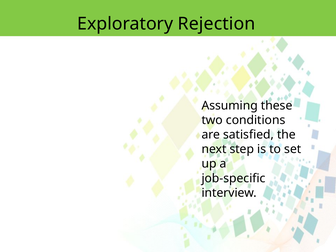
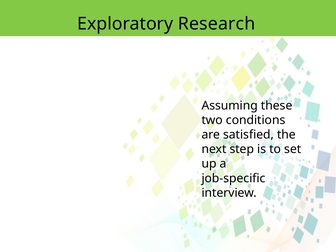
Rejection: Rejection -> Research
